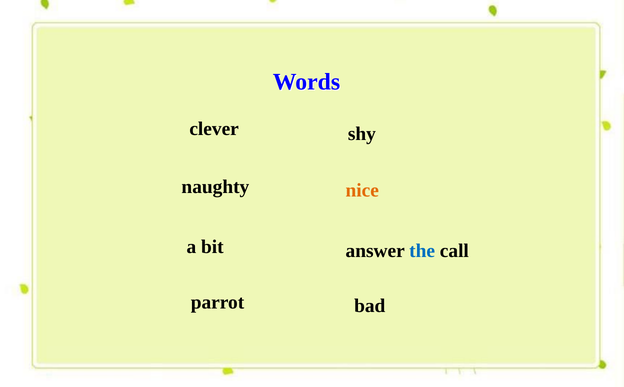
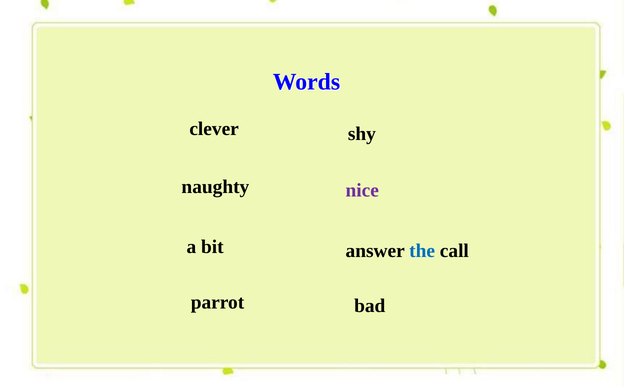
nice colour: orange -> purple
